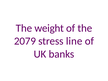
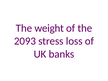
2079: 2079 -> 2093
line: line -> loss
